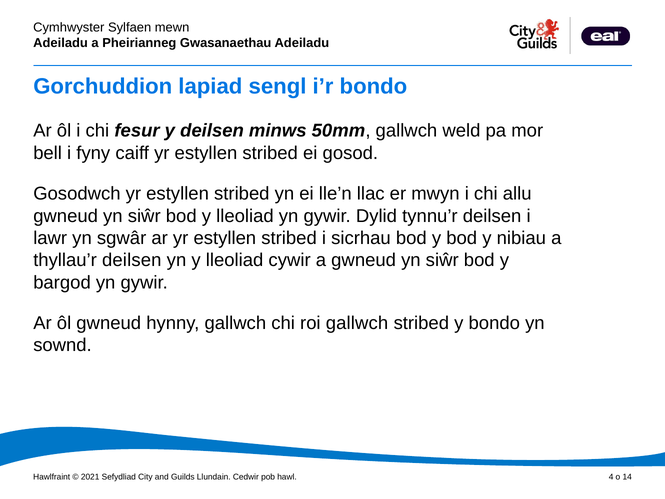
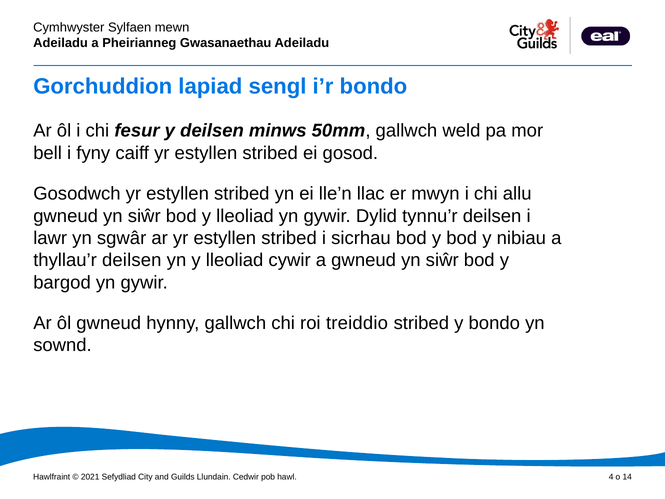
roi gallwch: gallwch -> treiddio
